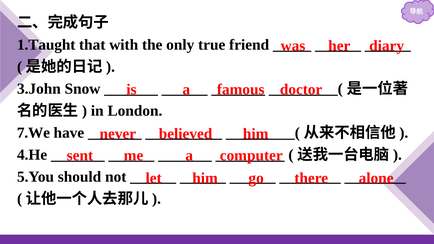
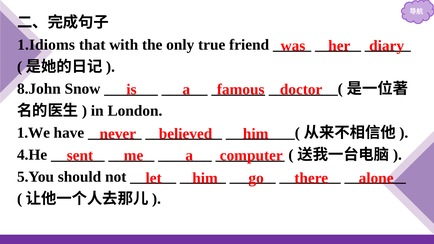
1.Taught: 1.Taught -> 1.Idioms
3.John: 3.John -> 8.John
7.We: 7.We -> 1.We
